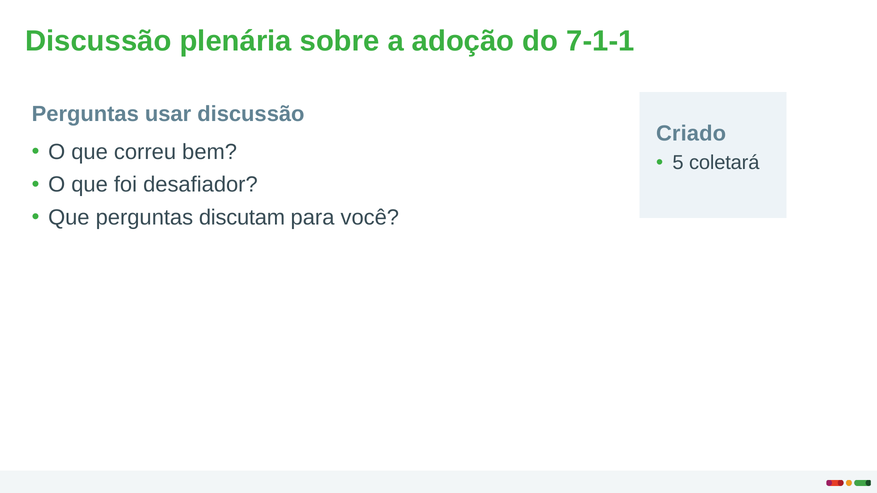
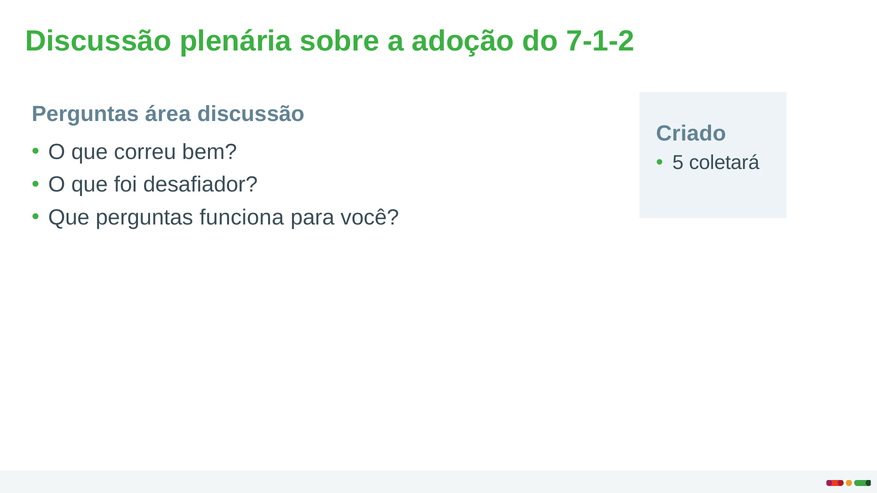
7-1-1: 7-1-1 -> 7-1-2
usar: usar -> área
discutam: discutam -> funciona
